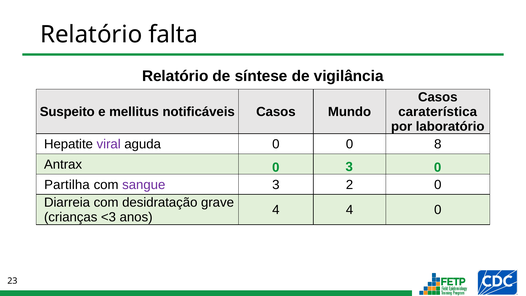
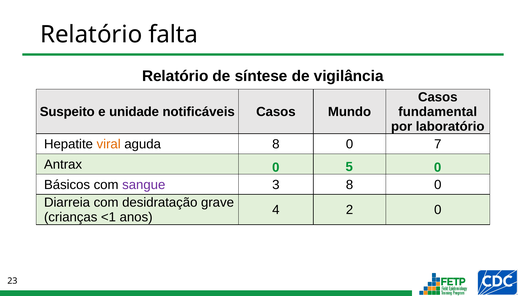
mellitus: mellitus -> unidade
caraterística: caraterística -> fundamental
viral colour: purple -> orange
aguda 0: 0 -> 8
8: 8 -> 7
0 3: 3 -> 5
Partilha: Partilha -> Básicos
3 2: 2 -> 8
4 4: 4 -> 2
<3: <3 -> <1
